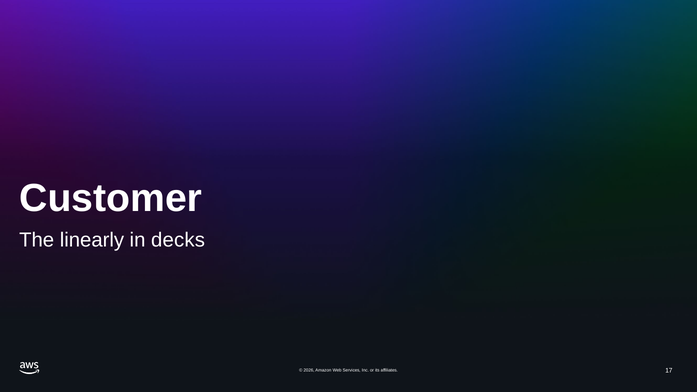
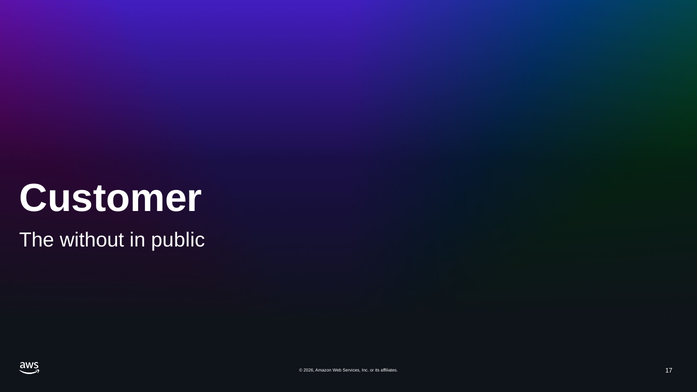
linearly: linearly -> without
decks: decks -> public
